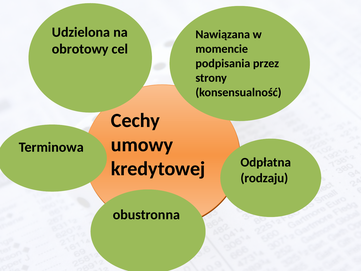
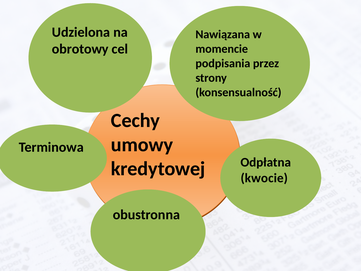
rodzaju: rodzaju -> kwocie
